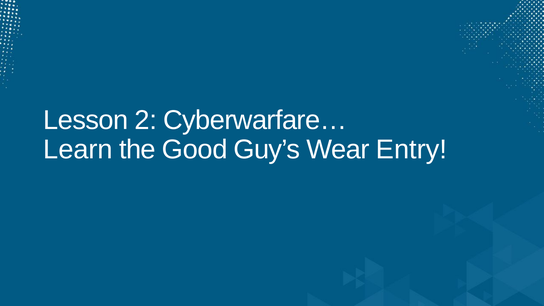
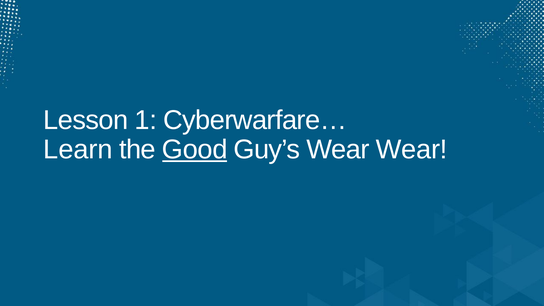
2: 2 -> 1
Good underline: none -> present
Wear Entry: Entry -> Wear
